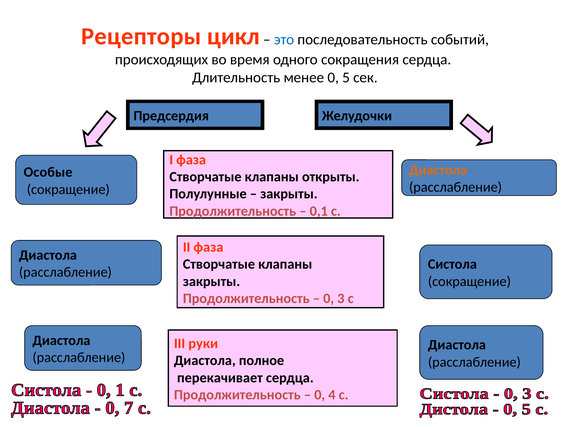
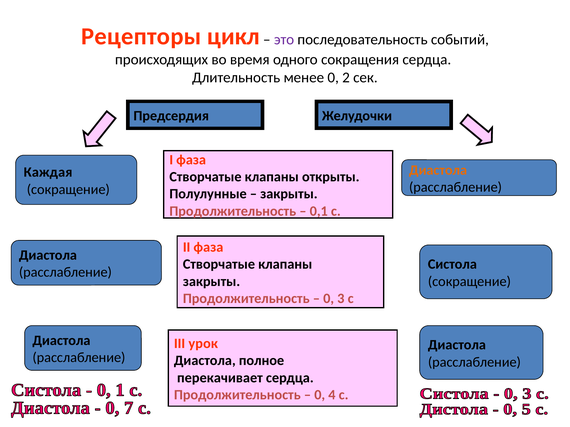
это colour: blue -> purple
5: 5 -> 2
Особые: Особые -> Каждая
руки: руки -> урок
